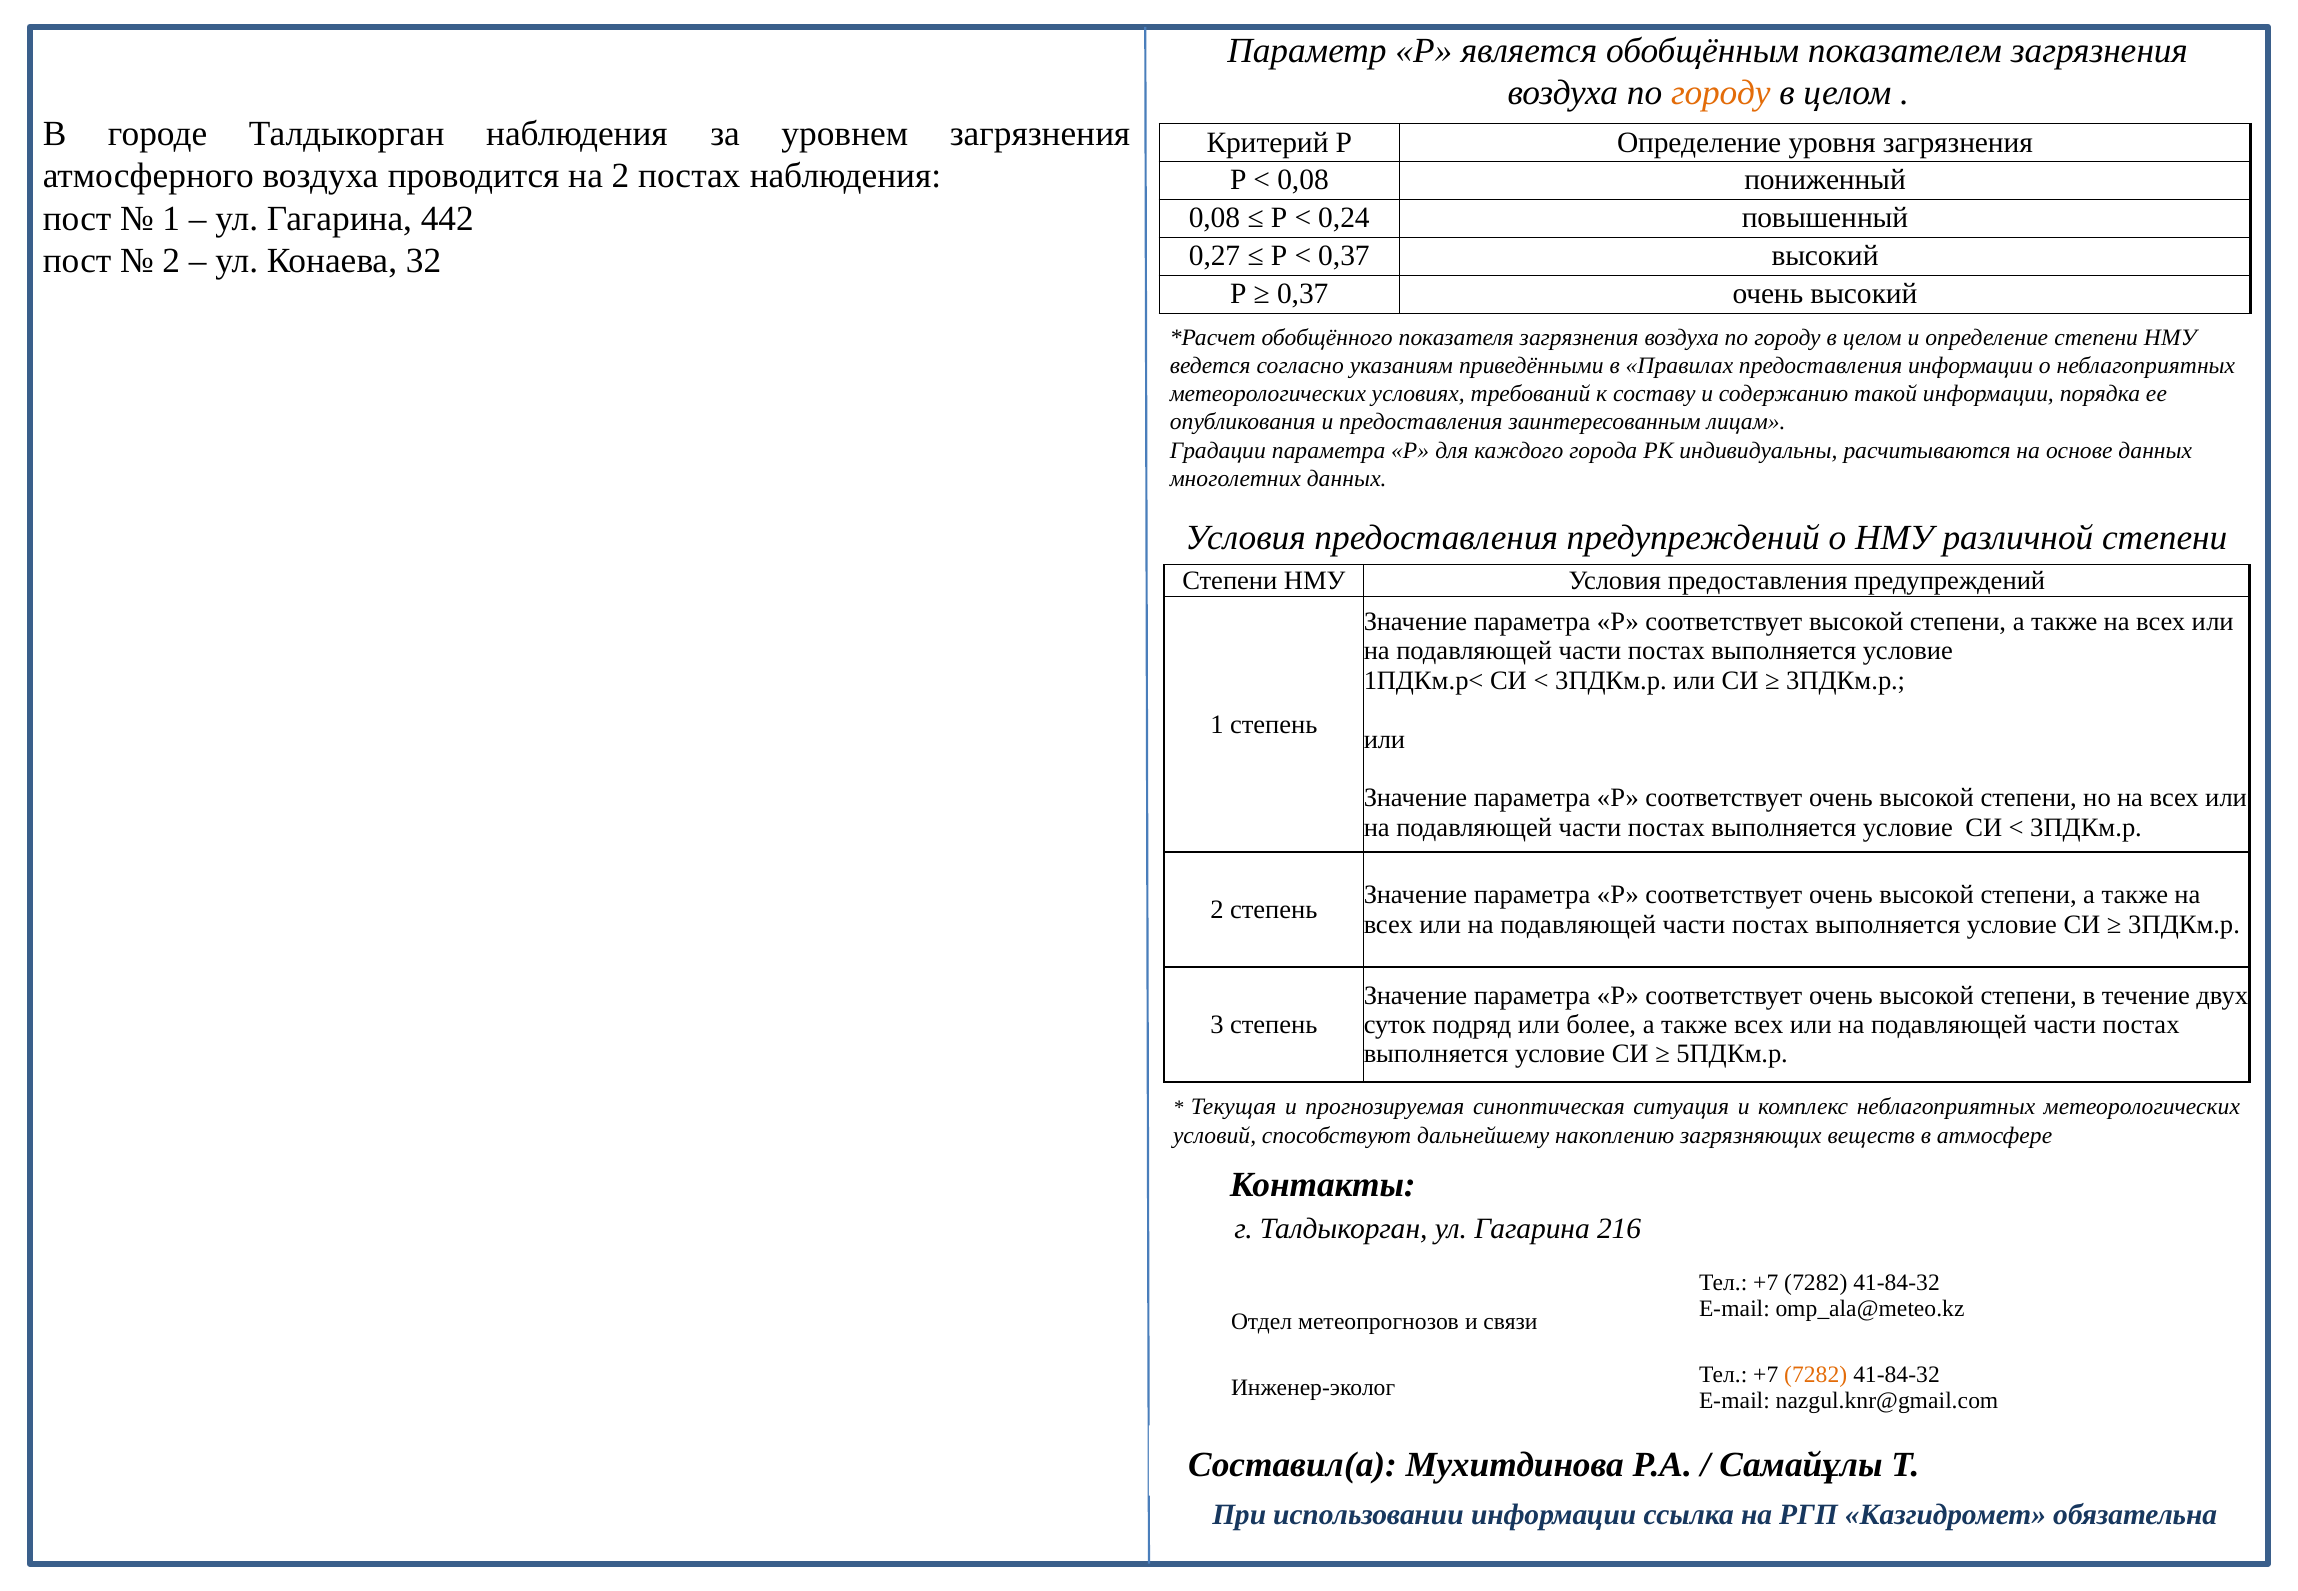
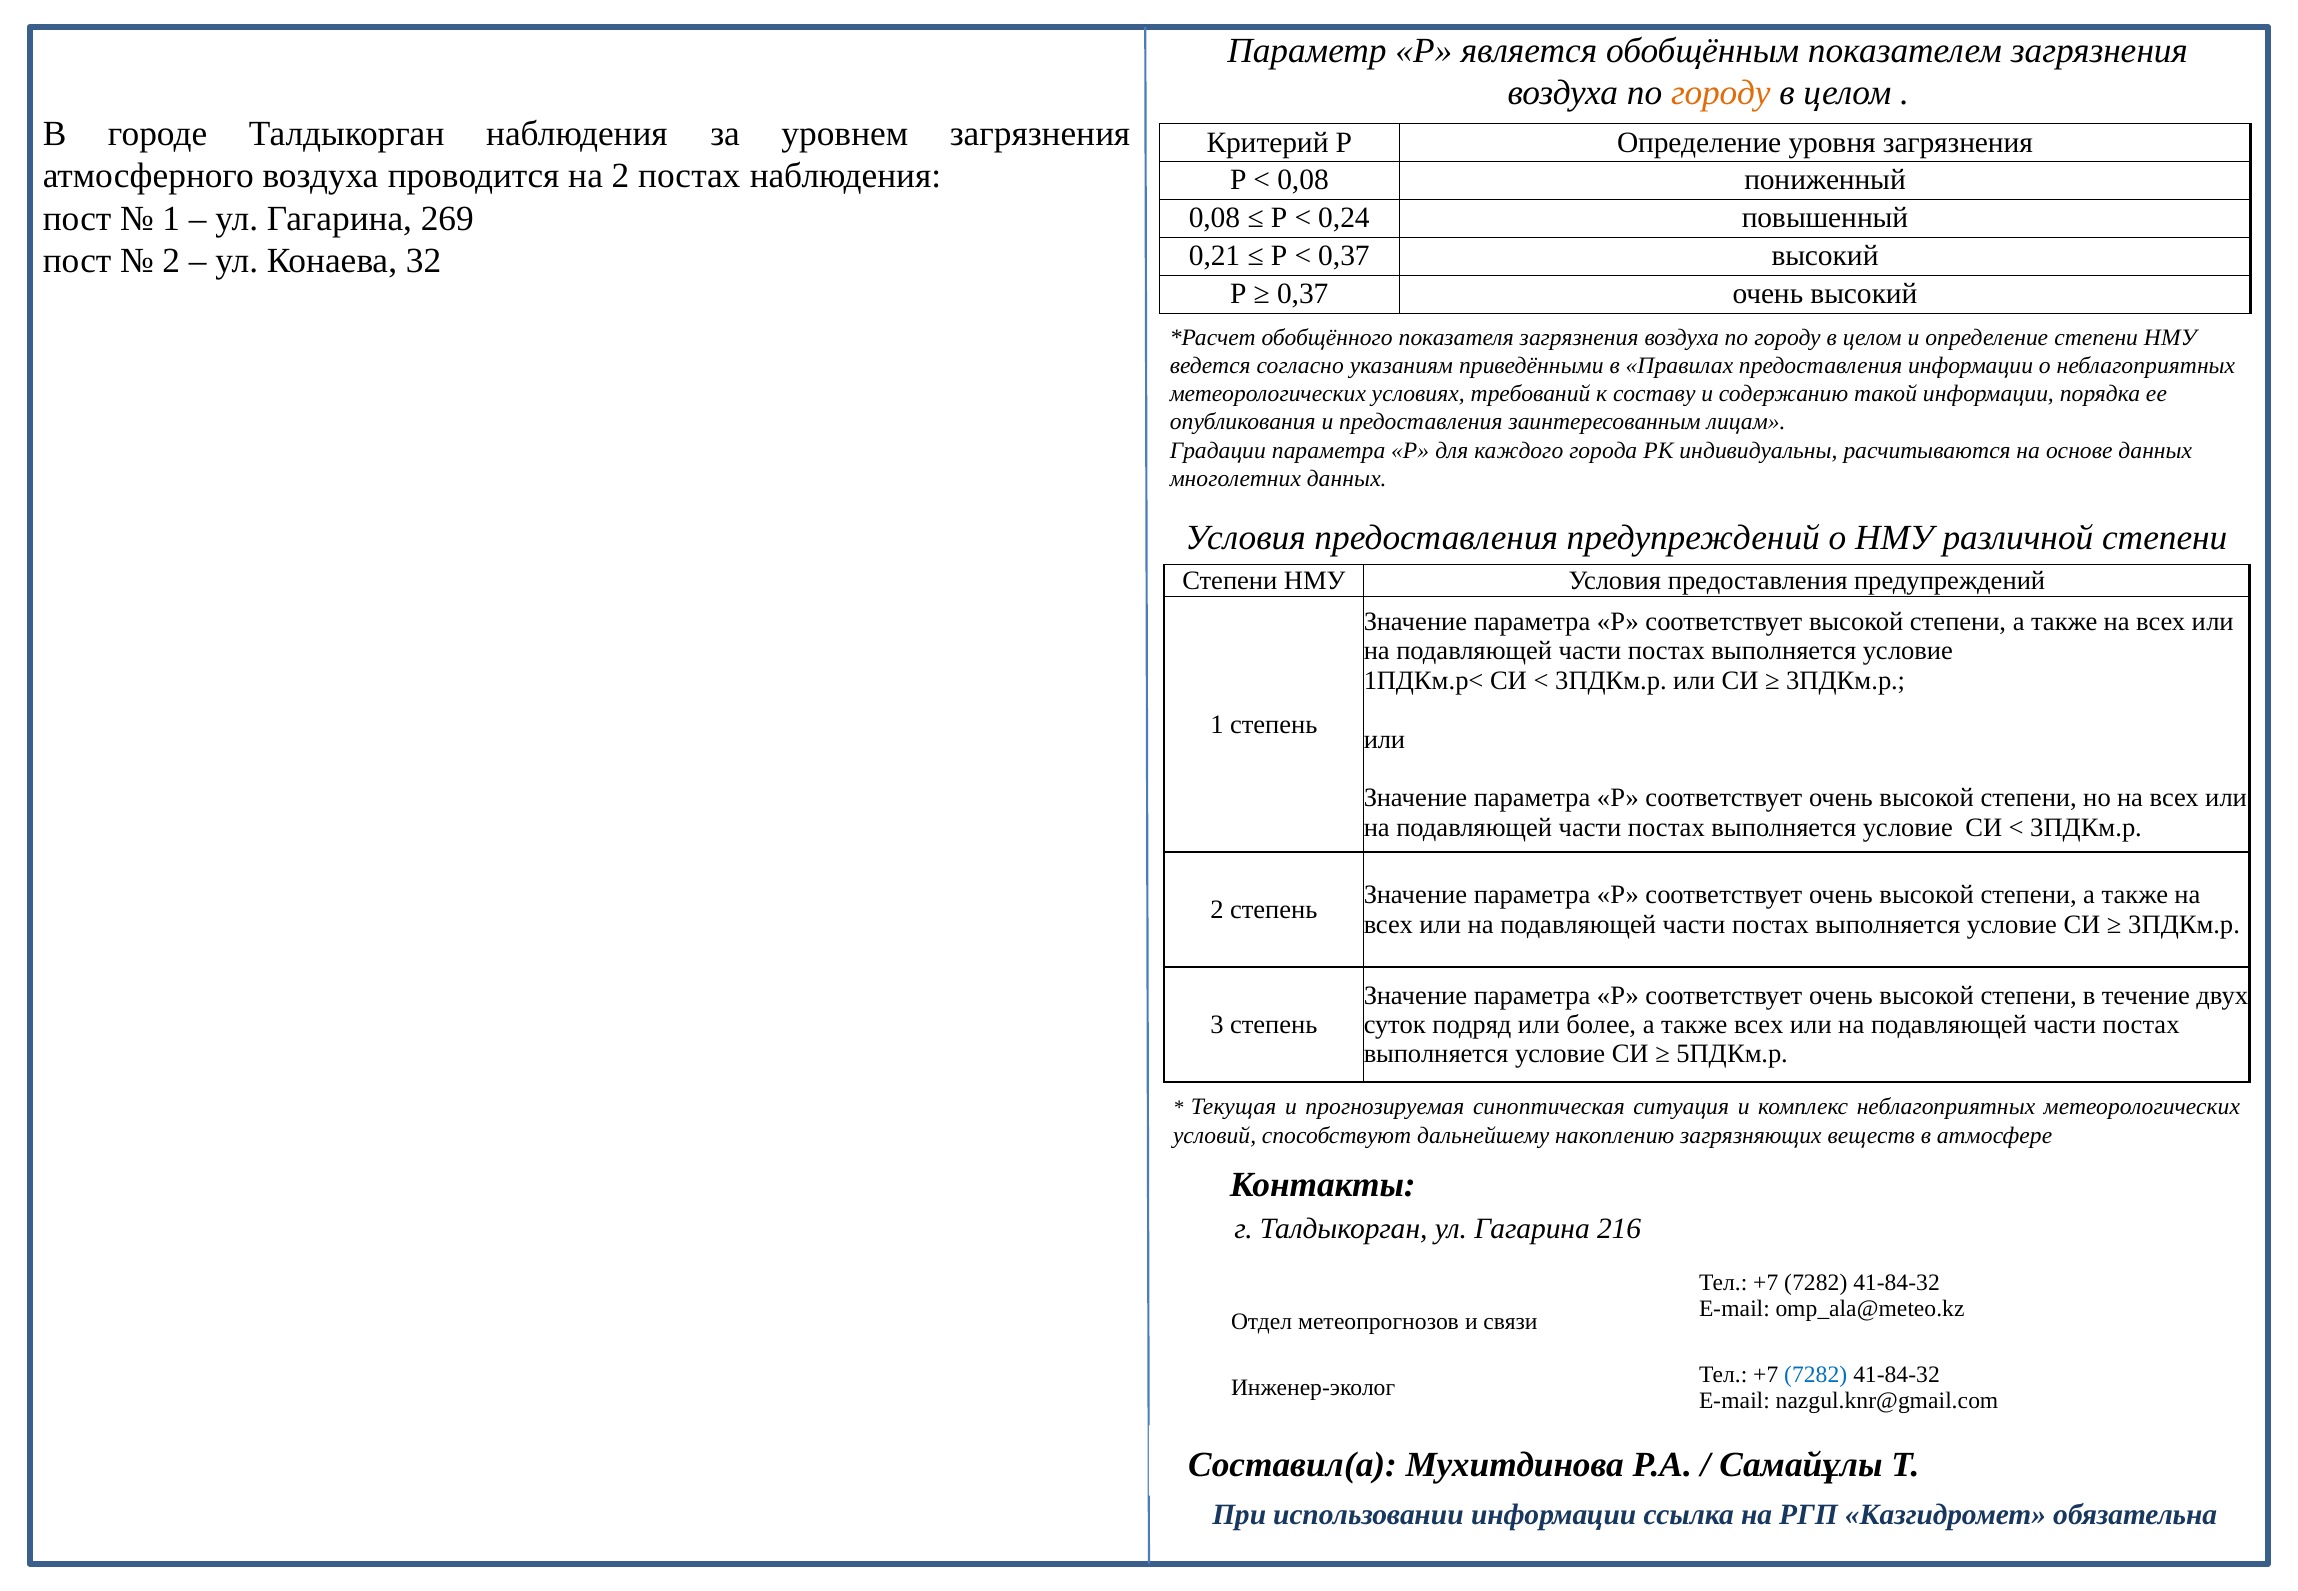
442: 442 -> 269
0,27: 0,27 -> 0,21
7282 at (1816, 1374) colour: orange -> blue
